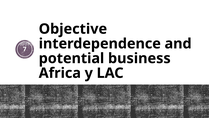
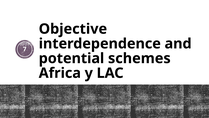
business: business -> schemes
